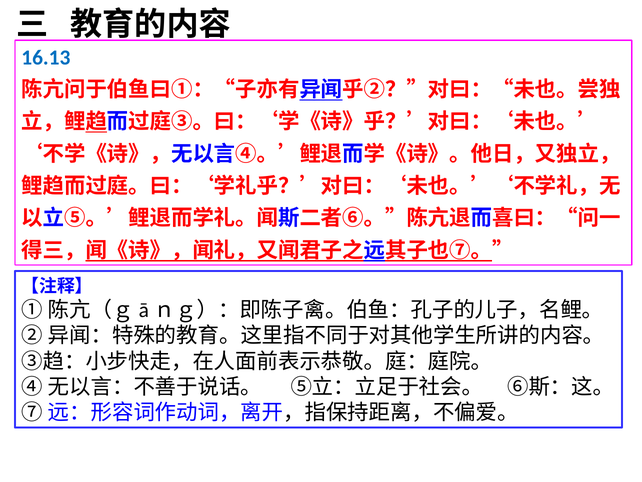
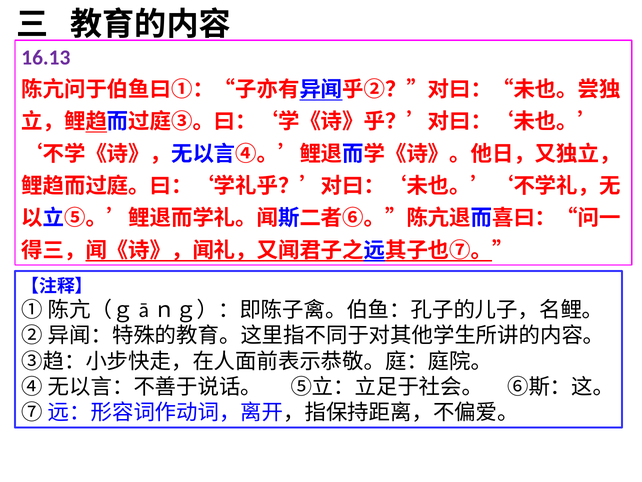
16.13 colour: blue -> purple
